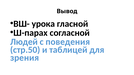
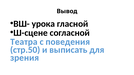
Ш-парах: Ш-парах -> Ш-сцене
Людей: Людей -> Театра
таблицей: таблицей -> выписать
